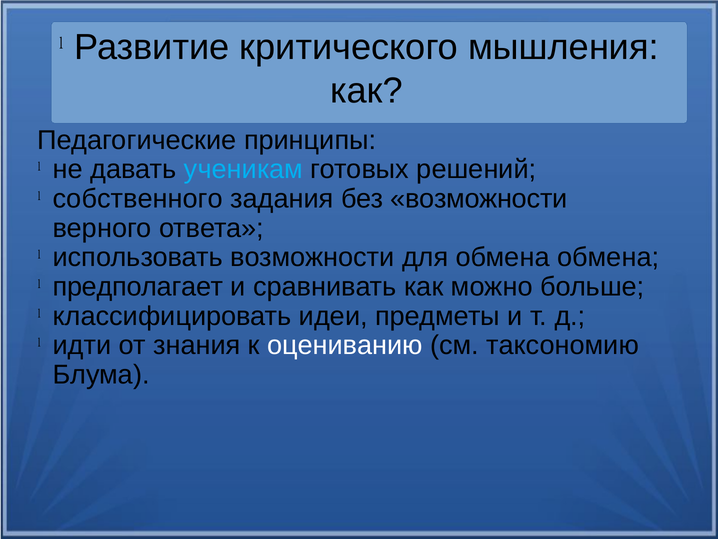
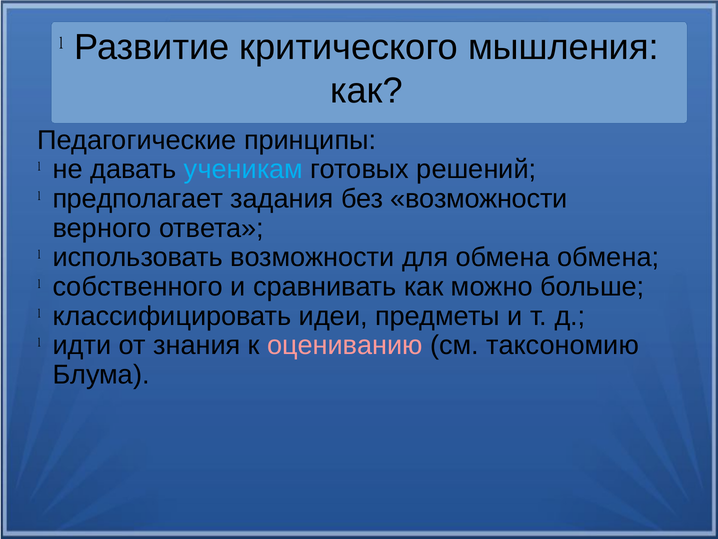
собственного: собственного -> предполагает
предполагает: предполагает -> собственного
оцениванию colour: white -> pink
